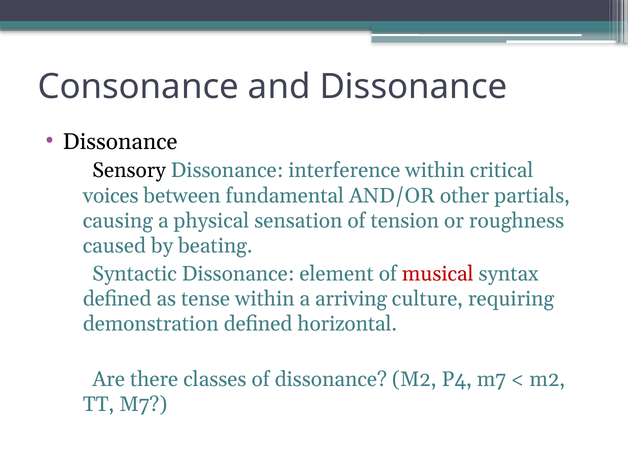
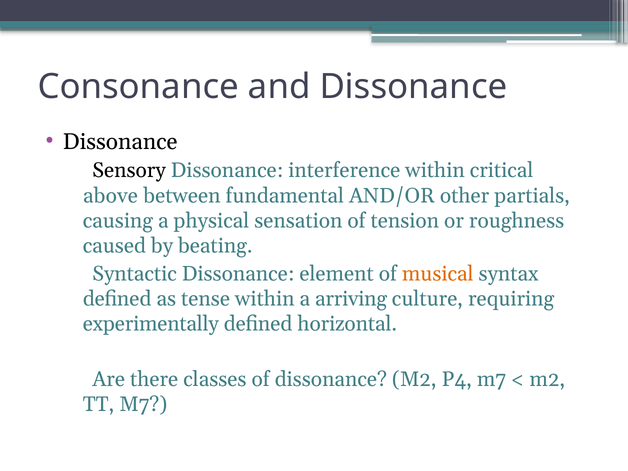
voices: voices -> above
musical colour: red -> orange
demonstration: demonstration -> experimentally
